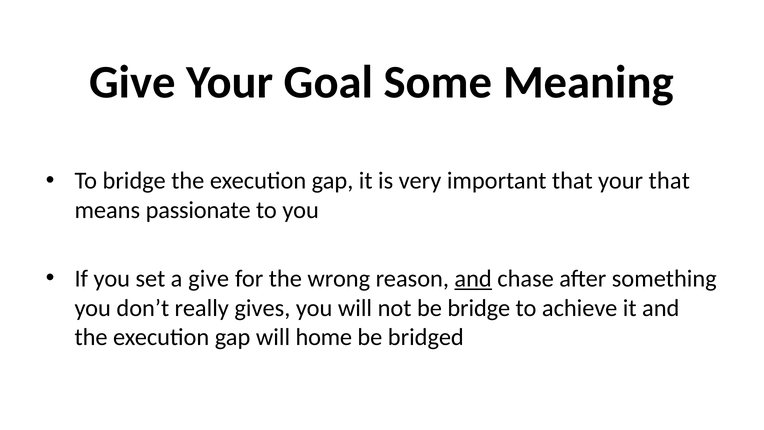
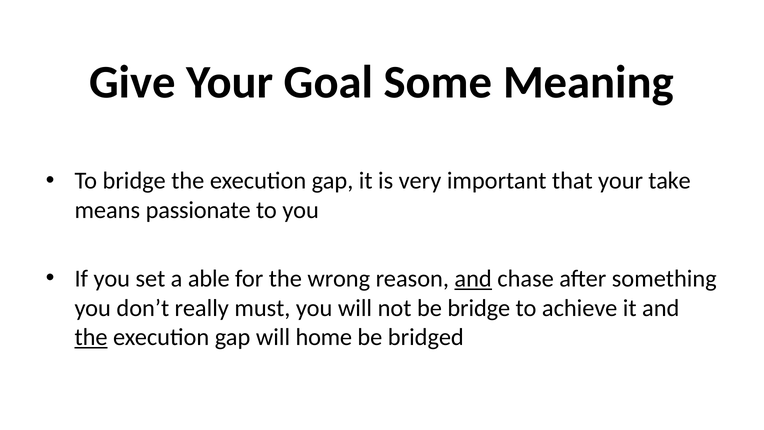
your that: that -> take
a give: give -> able
gives: gives -> must
the at (91, 337) underline: none -> present
